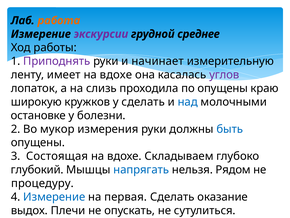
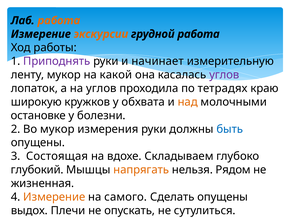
экскурсии colour: purple -> orange
грудной среднее: среднее -> работа
ленту имеет: имеет -> мукор
вдохе at (116, 75): вдохе -> какой
на слизь: слизь -> углов
по опущены: опущены -> тетрадях
у сделать: сделать -> обхвата
над colour: blue -> orange
напрягать colour: blue -> orange
процедуру: процедуру -> жизненная
Измерение at (54, 197) colour: blue -> orange
первая: первая -> самого
Сделать оказание: оказание -> опущены
